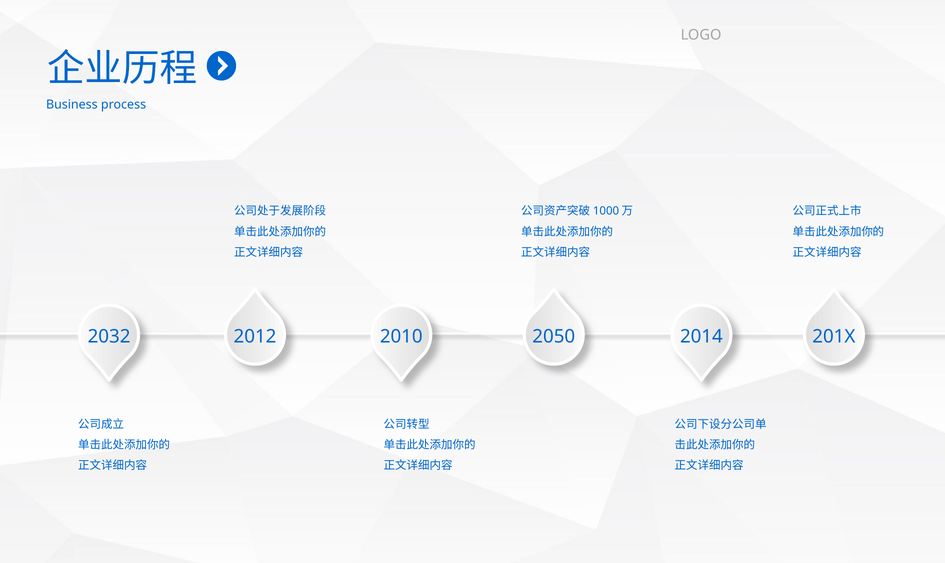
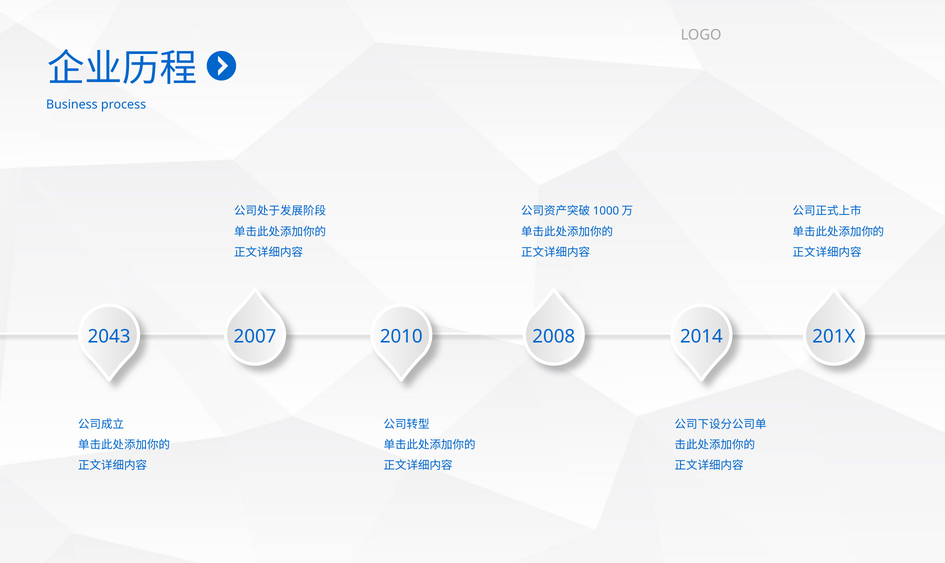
2032: 2032 -> 2043
2012: 2012 -> 2007
2050: 2050 -> 2008
